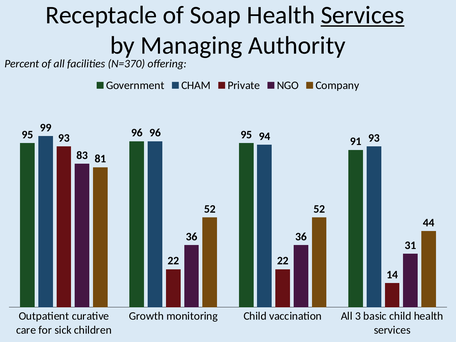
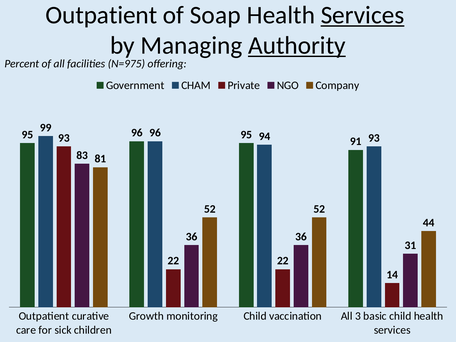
Receptacle at (101, 15): Receptacle -> Outpatient
Authority underline: none -> present
N=370: N=370 -> N=975
